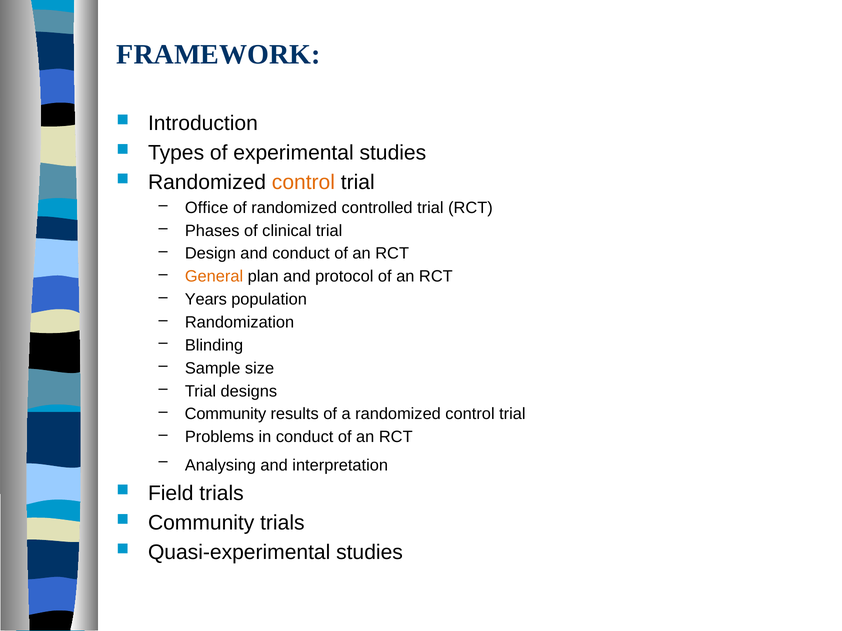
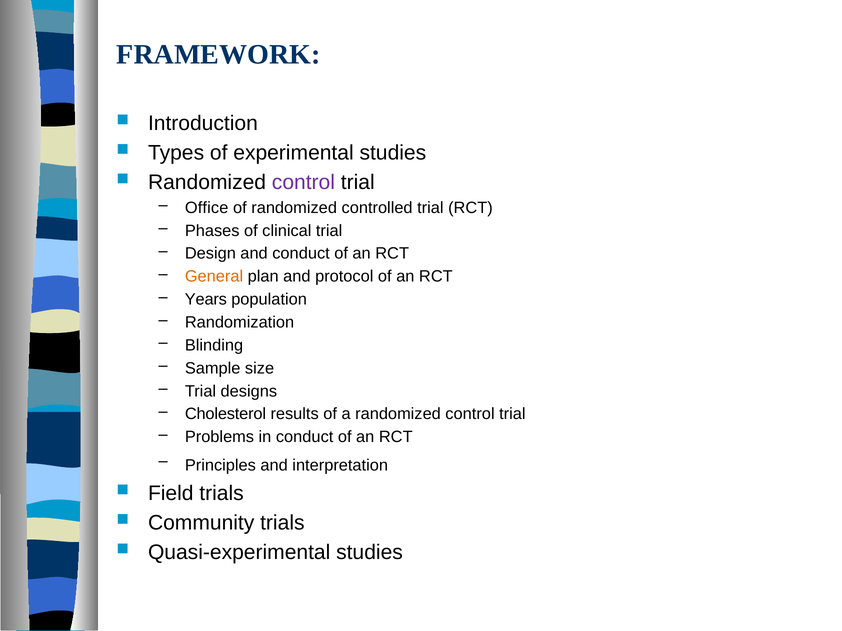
control at (303, 183) colour: orange -> purple
Community at (225, 414): Community -> Cholesterol
Analysing: Analysing -> Principles
